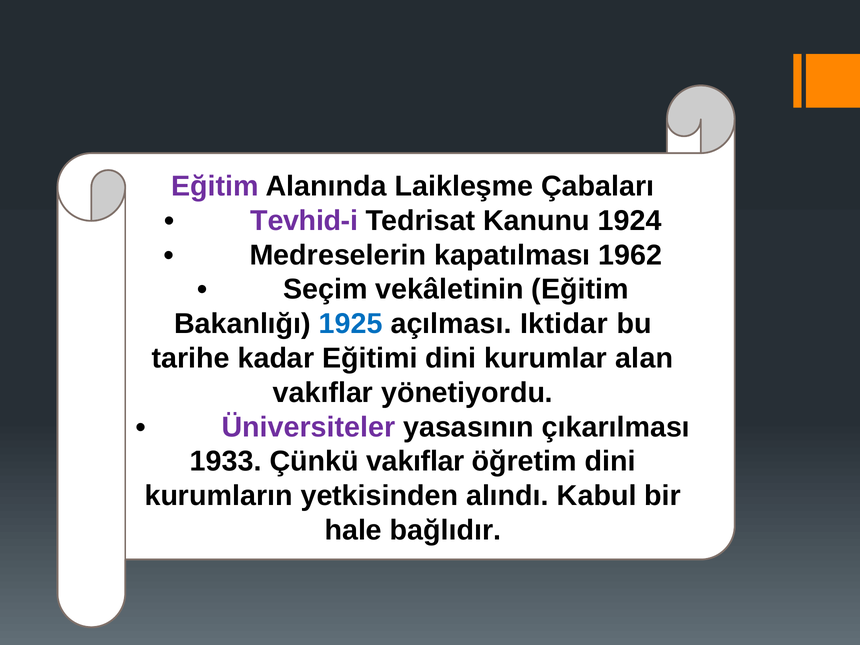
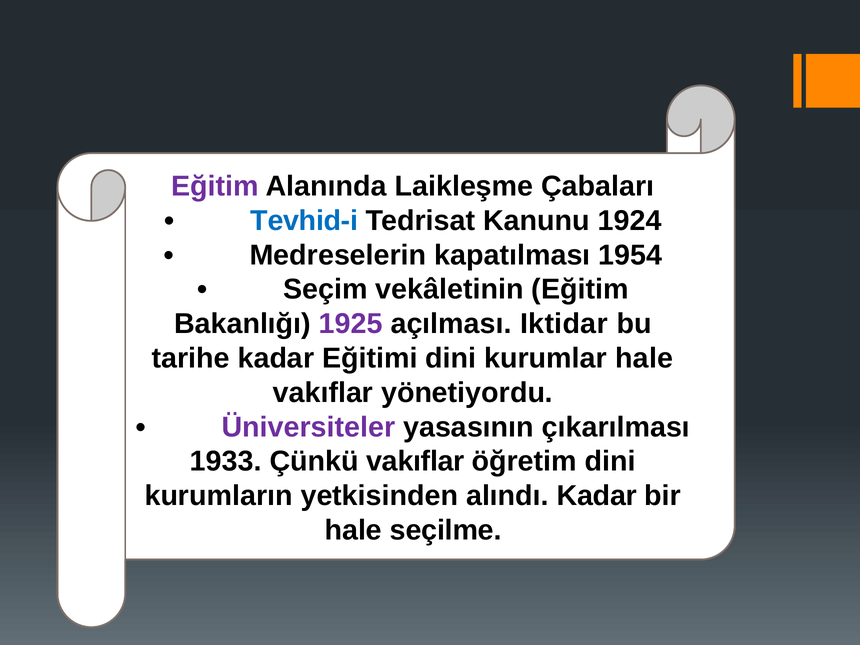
Tevhid-i colour: purple -> blue
1962: 1962 -> 1954
1925 colour: blue -> purple
kurumlar alan: alan -> hale
alındı Kabul: Kabul -> Kadar
bağlıdır: bağlıdır -> seçilme
